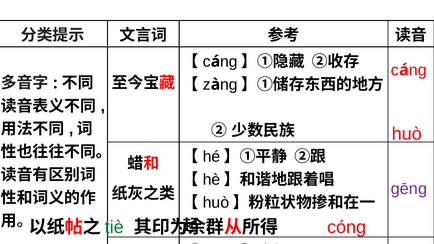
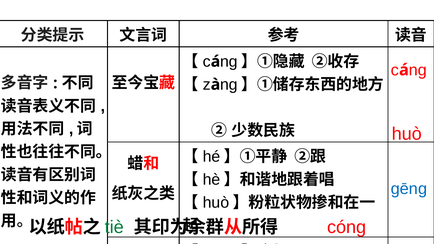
gēng at (409, 189) colour: purple -> blue
